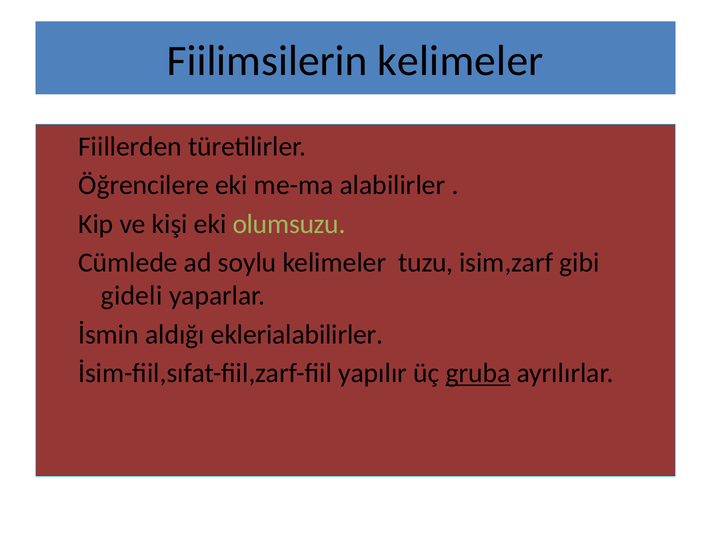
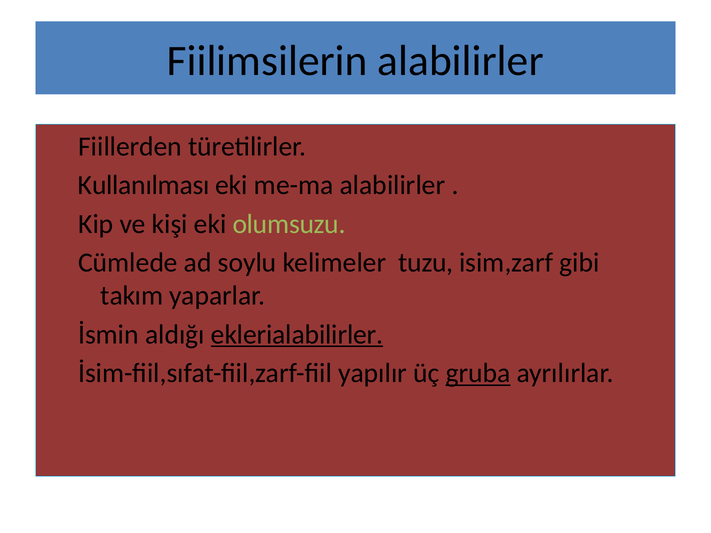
Fiilimsilerin kelimeler: kelimeler -> alabilirler
Öğrencilere: Öğrencilere -> Kullanılması
gideli: gideli -> takım
eklerialabilirler underline: none -> present
